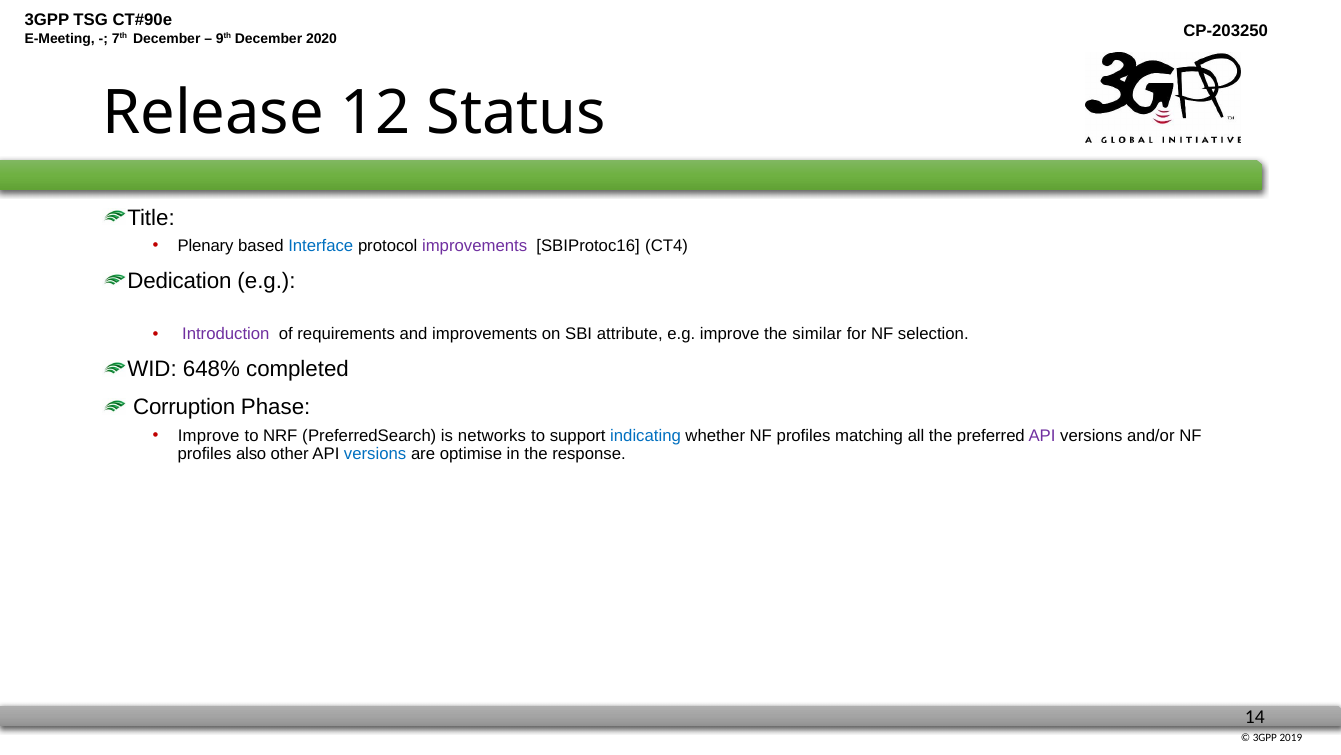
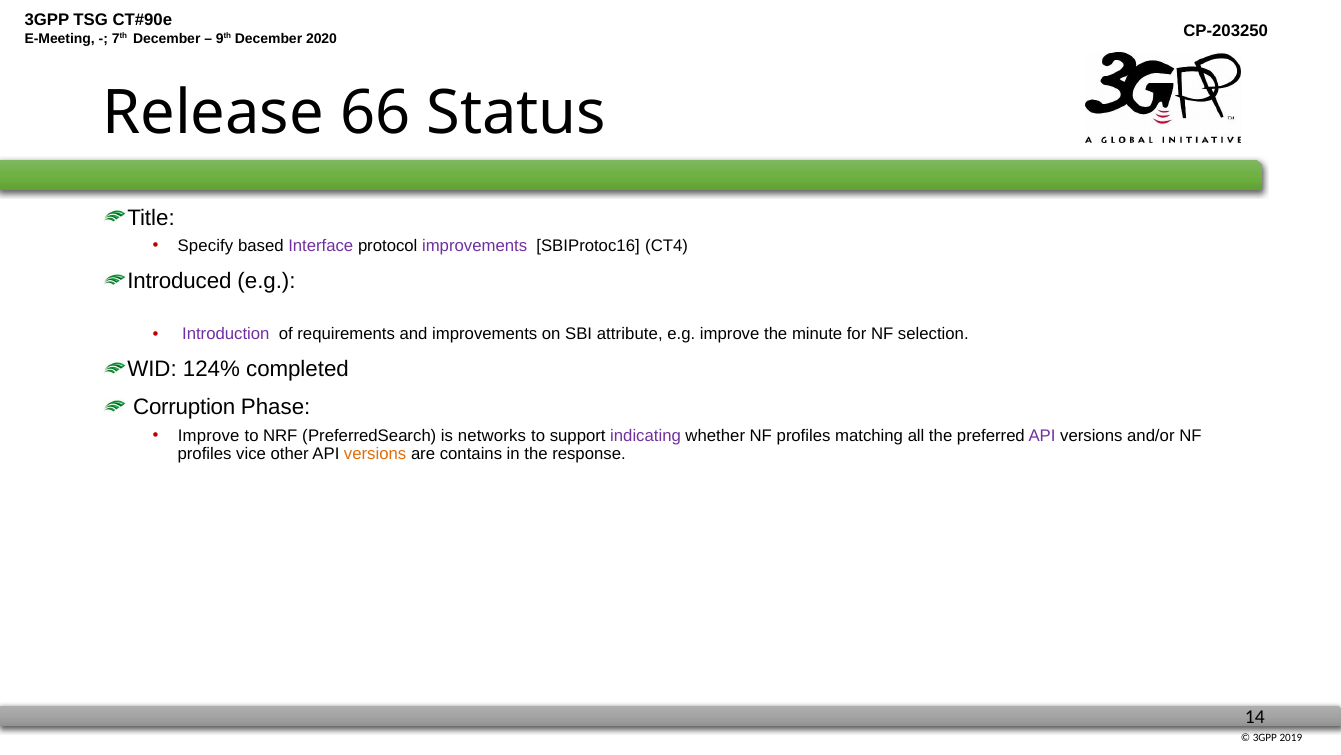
12: 12 -> 66
Plenary: Plenary -> Specify
Interface colour: blue -> purple
Dedication: Dedication -> Introduced
similar: similar -> minute
648%: 648% -> 124%
indicating colour: blue -> purple
also: also -> vice
versions at (375, 453) colour: blue -> orange
optimise: optimise -> contains
